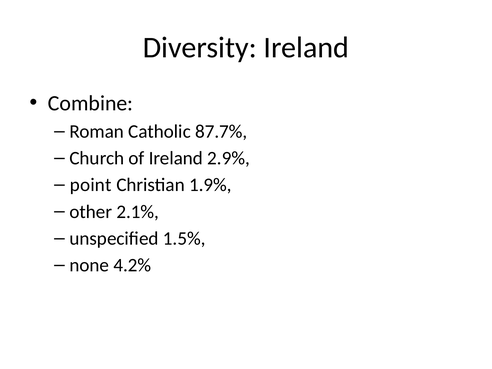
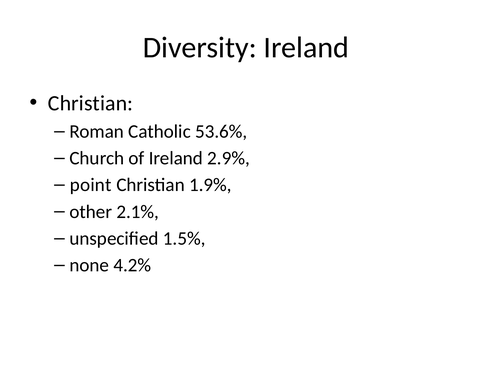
Combine at (91, 103): Combine -> Christian
87.7%: 87.7% -> 53.6%
